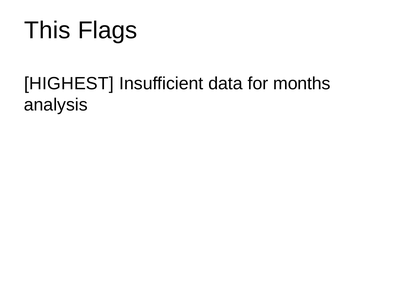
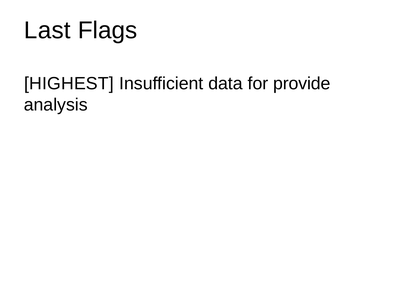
This: This -> Last
months: months -> provide
